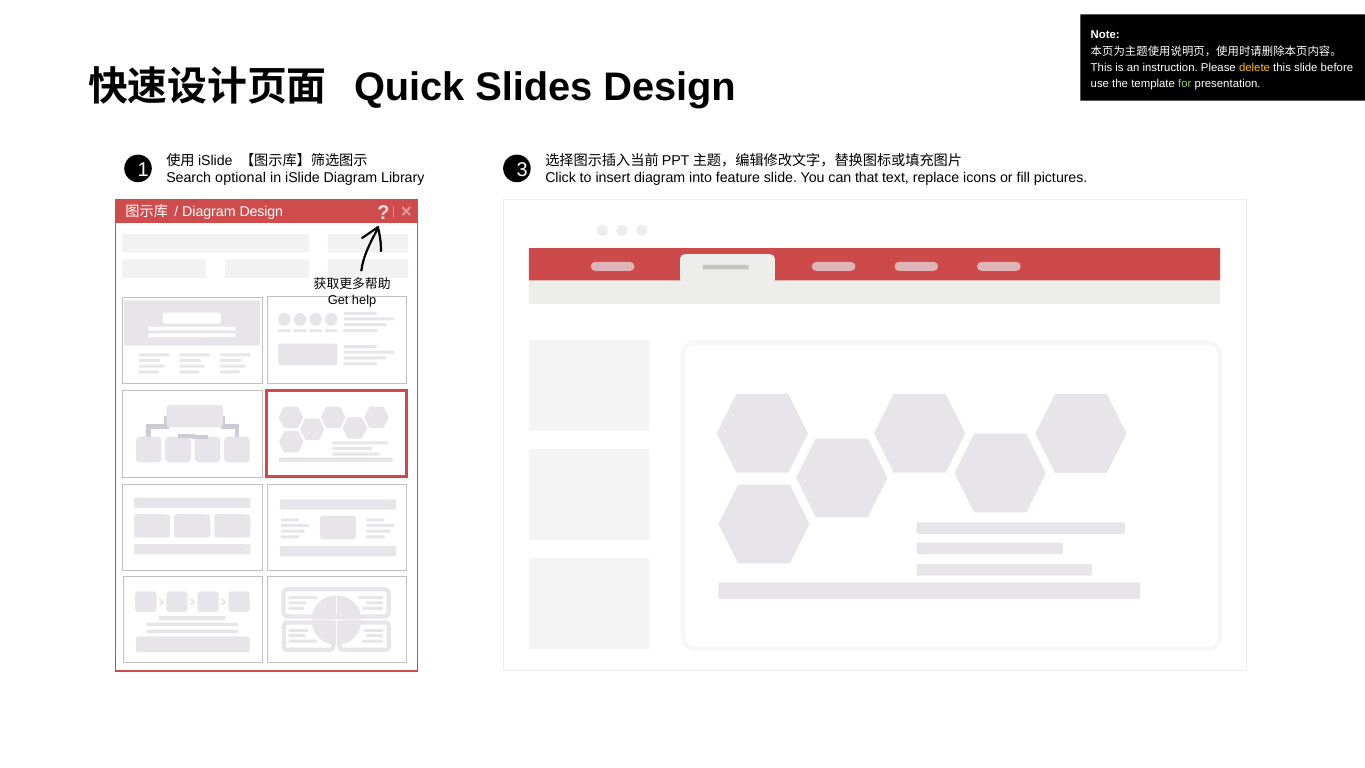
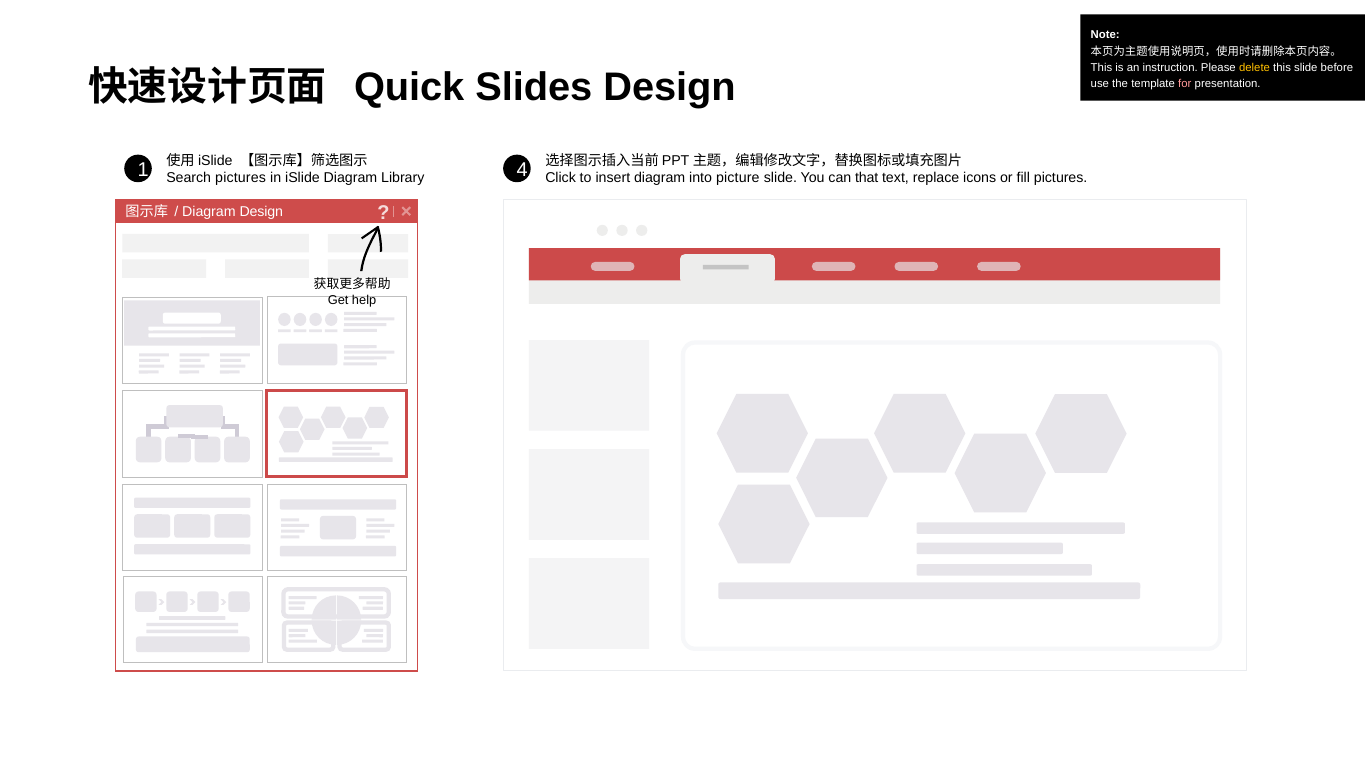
for colour: light green -> pink
3: 3 -> 4
Search optional: optional -> pictures
feature: feature -> picture
